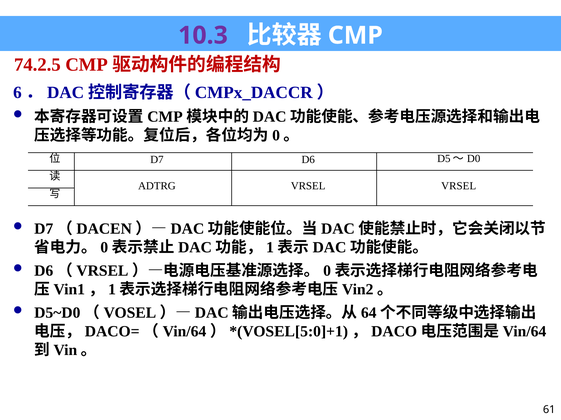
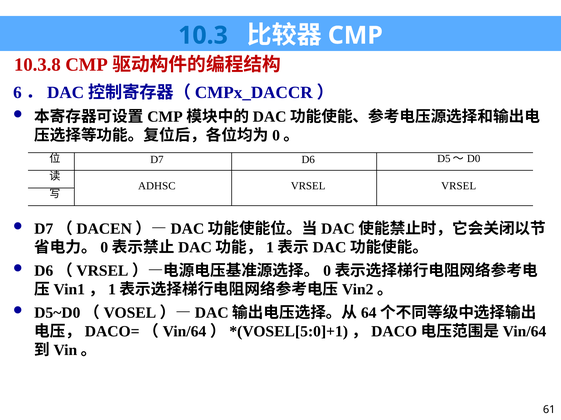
10.3 colour: purple -> blue
74.2.5: 74.2.5 -> 10.3.8
ADTRG: ADTRG -> ADHSC
